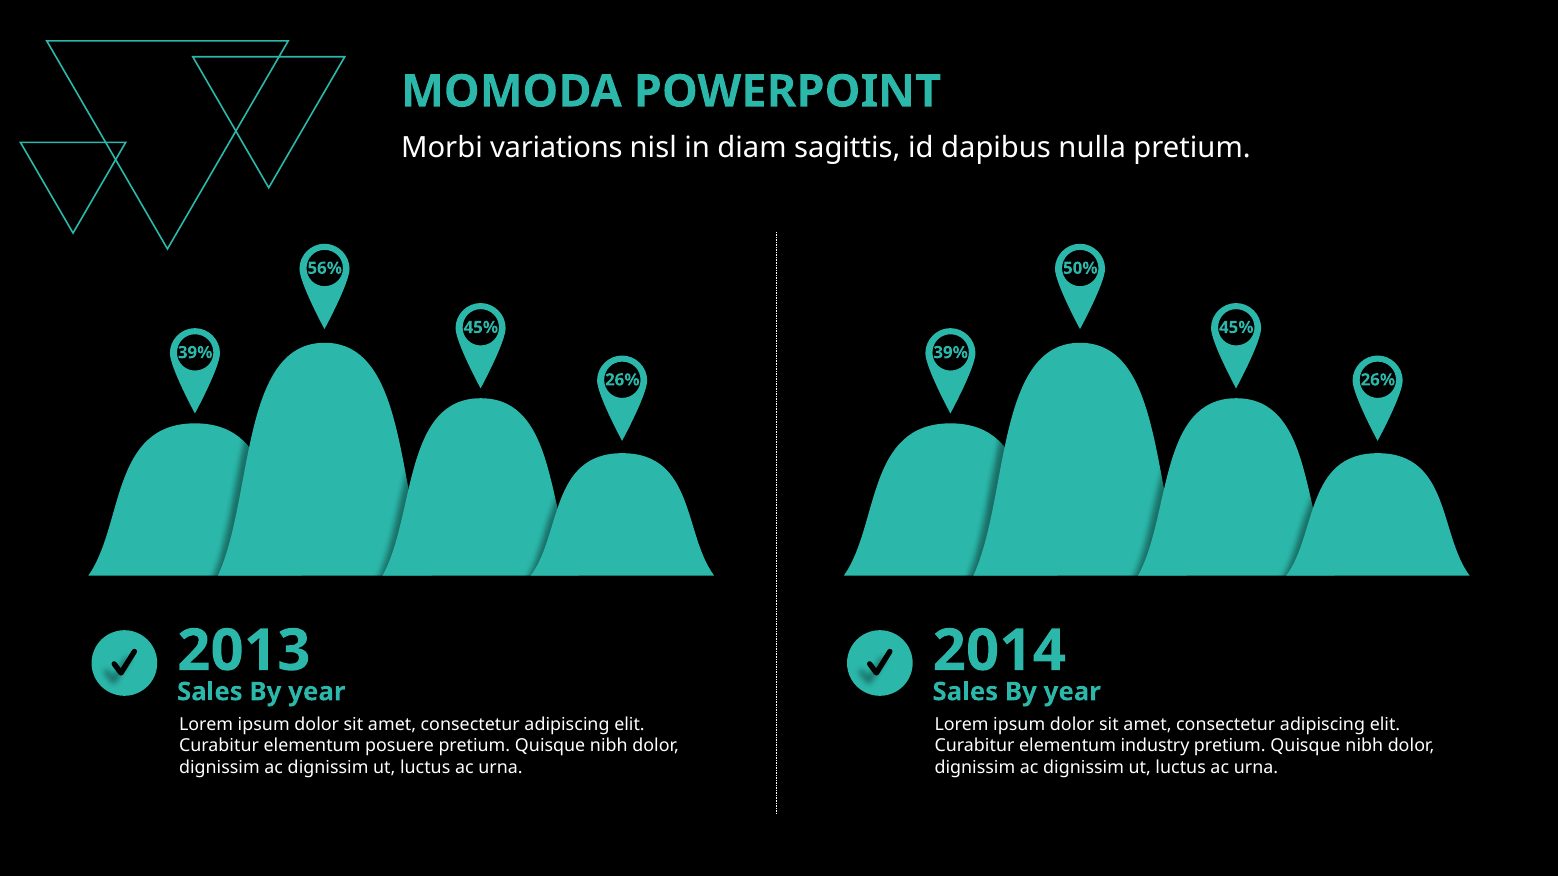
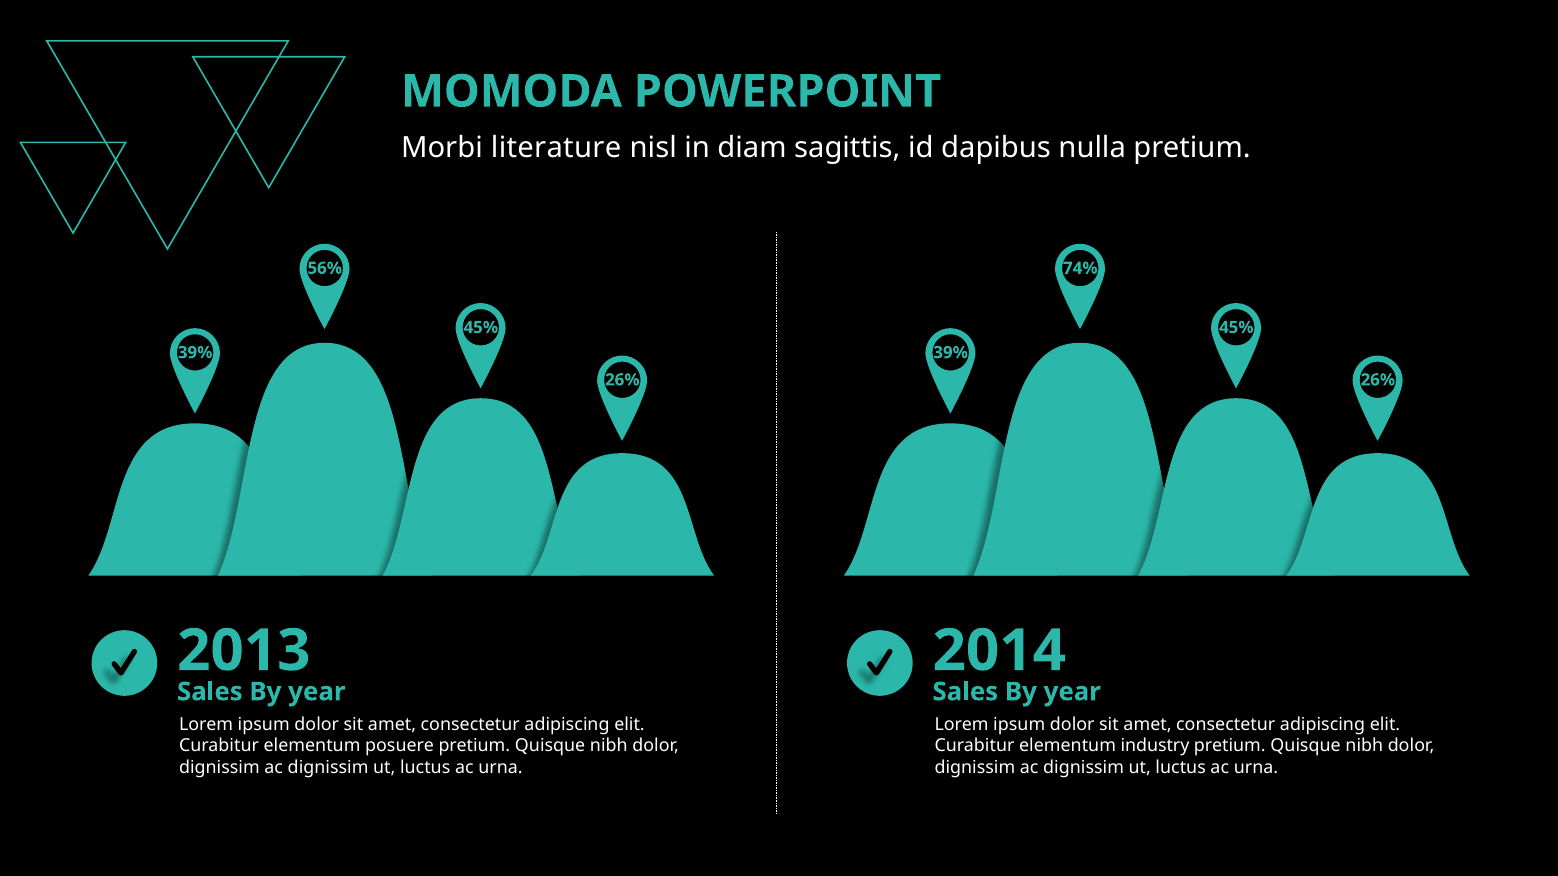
variations: variations -> literature
50%: 50% -> 74%
